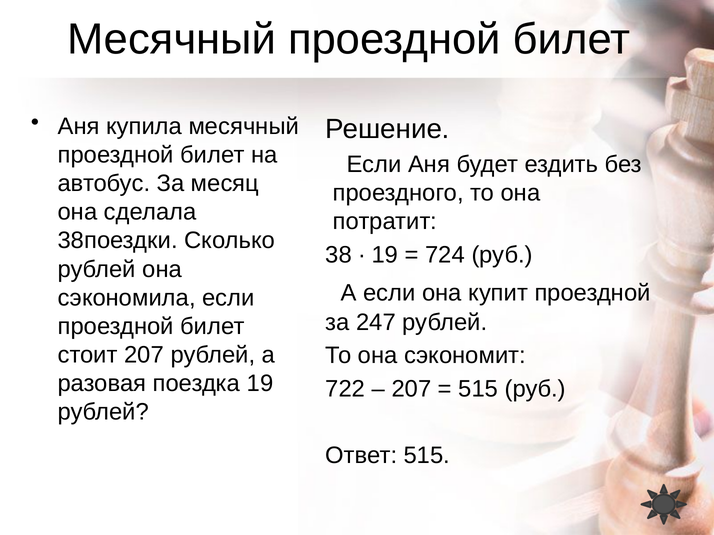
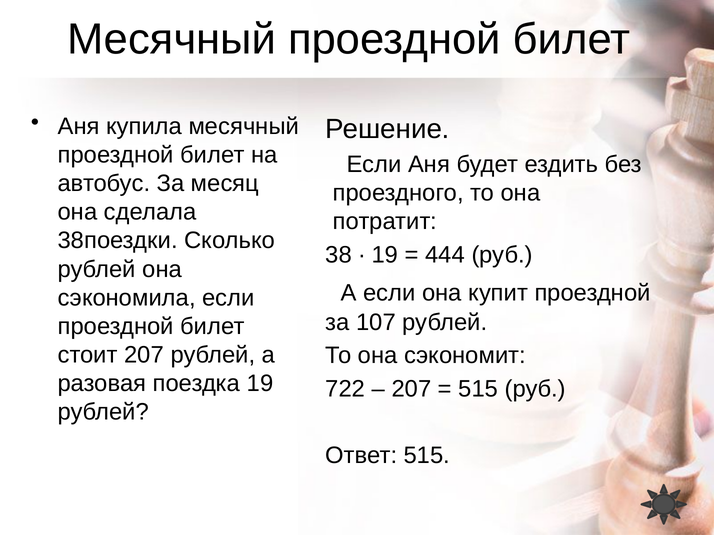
724: 724 -> 444
247: 247 -> 107
